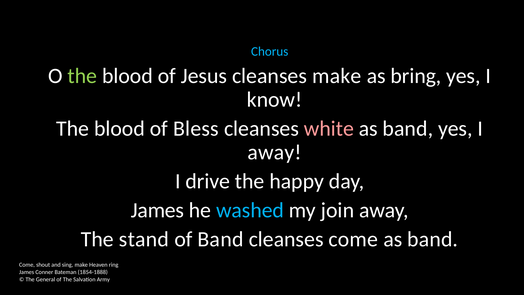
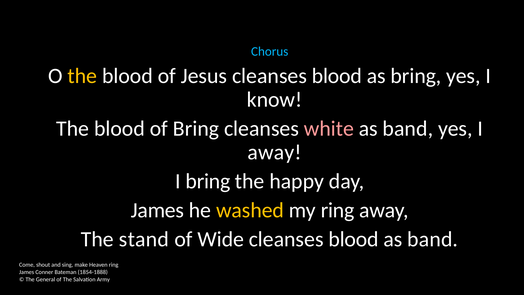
the at (82, 76) colour: light green -> yellow
Jesus cleanses make: make -> blood
of Bless: Bless -> Bring
I drive: drive -> bring
washed colour: light blue -> yellow
my join: join -> ring
of Band: Band -> Wide
come at (353, 239): come -> blood
